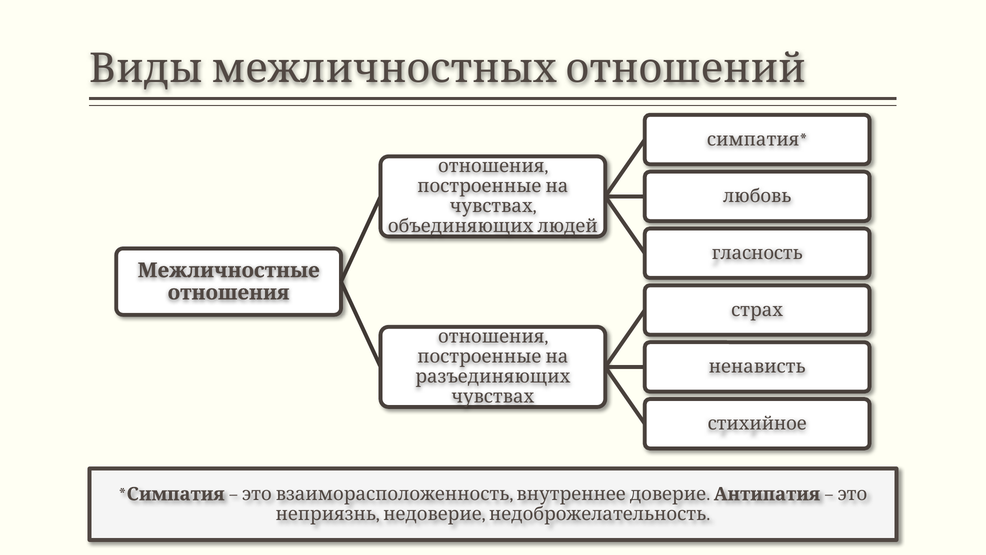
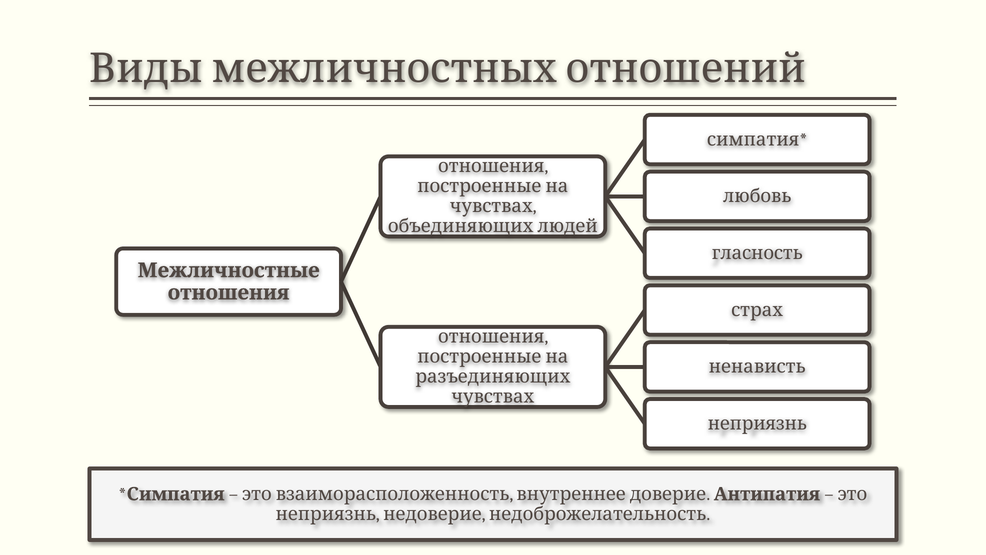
стихийное at (757, 423): стихийное -> неприязнь
